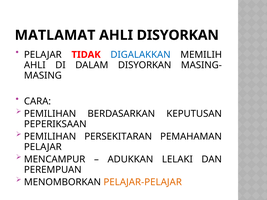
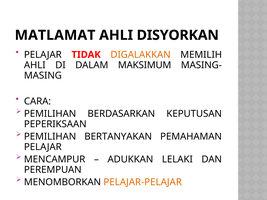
DIGALAKKAN colour: blue -> orange
DALAM DISYORKAN: DISYORKAN -> MAKSIMUM
PERSEKITARAN: PERSEKITARAN -> BERTANYAKAN
